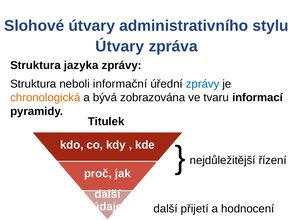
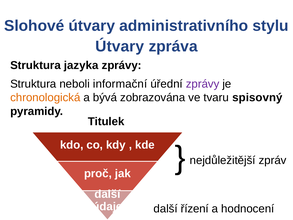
zprávy at (203, 84) colour: blue -> purple
informací: informací -> spisovný
řízení: řízení -> zpráv
přijetí: přijetí -> řízení
